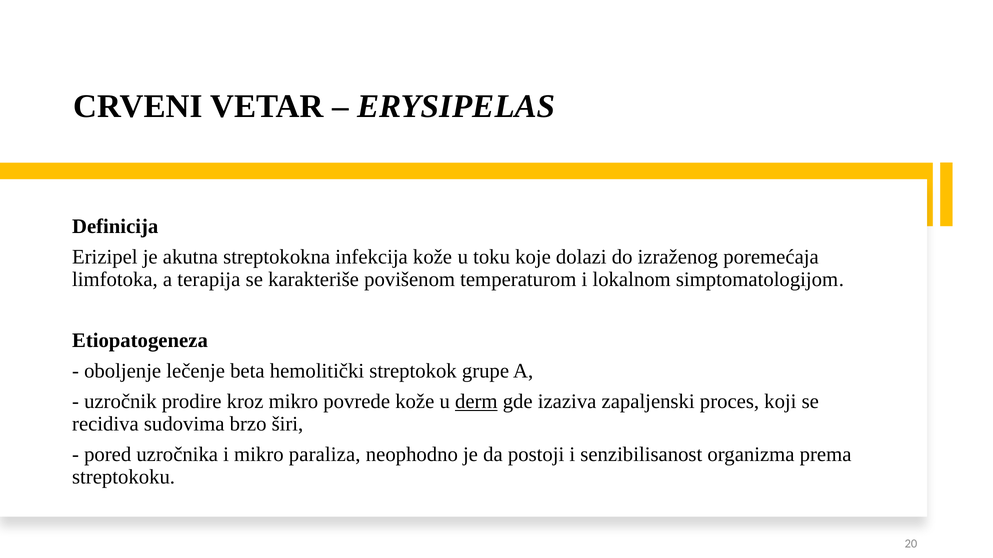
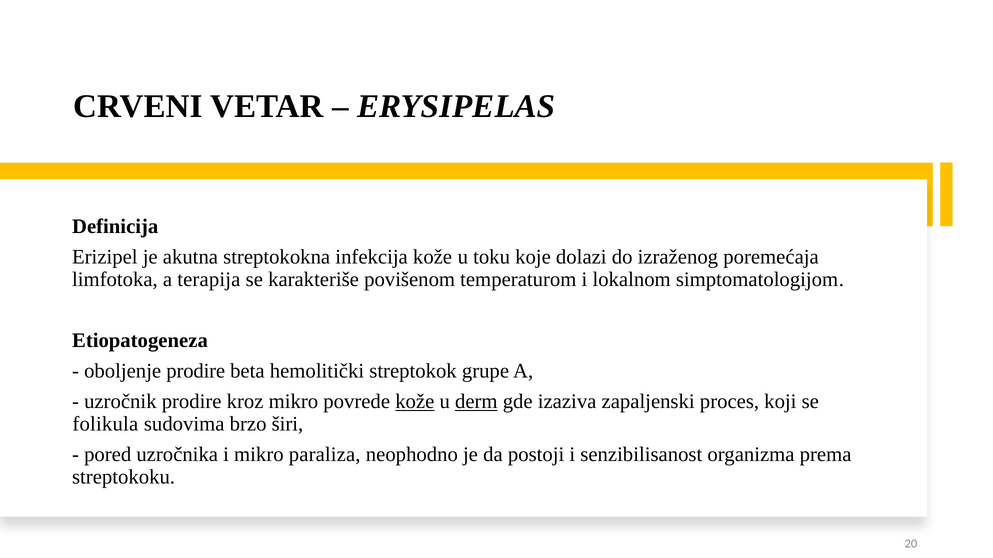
oboljenje lečenje: lečenje -> prodire
kože at (415, 402) underline: none -> present
recidiva: recidiva -> folikula
